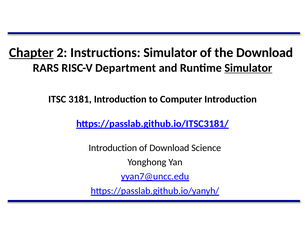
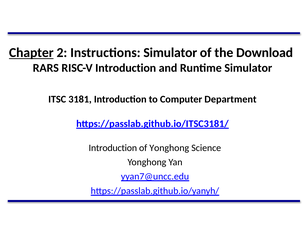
RISC-V Department: Department -> Introduction
Simulator at (248, 68) underline: present -> none
Computer Introduction: Introduction -> Department
of Download: Download -> Yonghong
